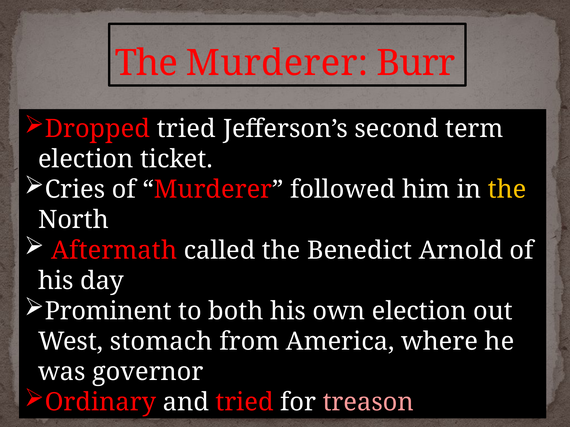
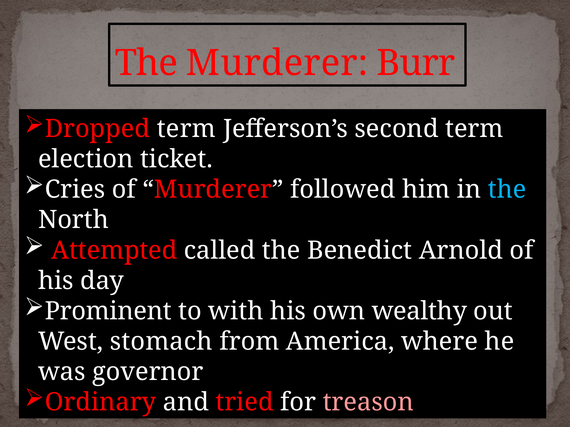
Dropped tried: tried -> term
the at (507, 190) colour: yellow -> light blue
Aftermath: Aftermath -> Attempted
both: both -> with
own election: election -> wealthy
